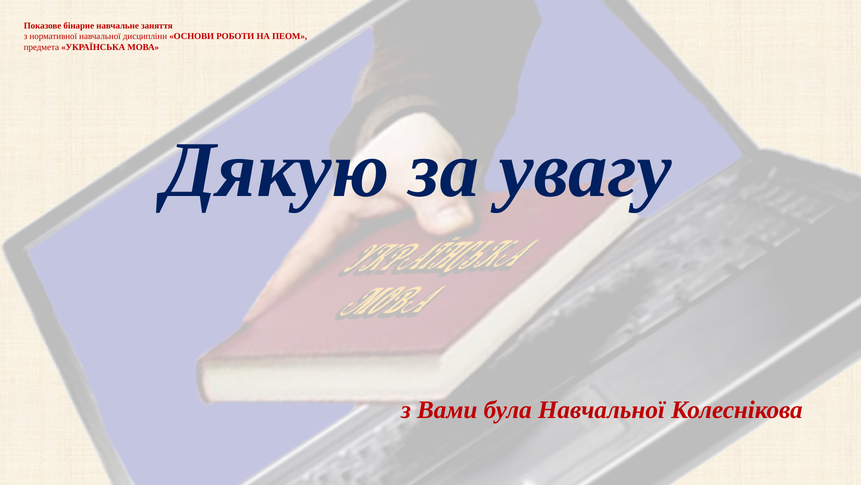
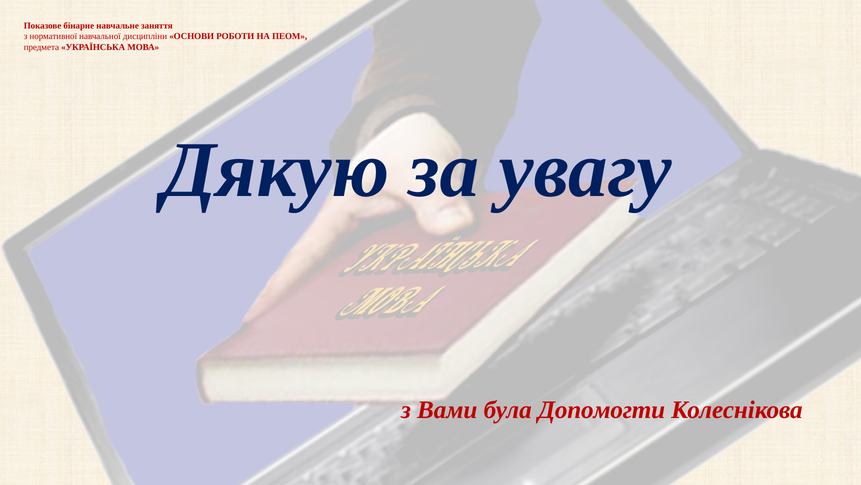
була Навчальної: Навчальної -> Допомогти
